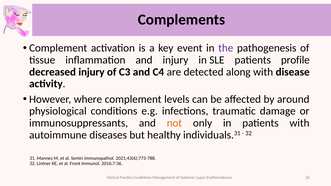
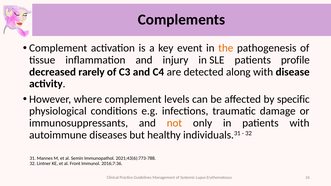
the colour: purple -> orange
decreased injury: injury -> rarely
around: around -> specific
